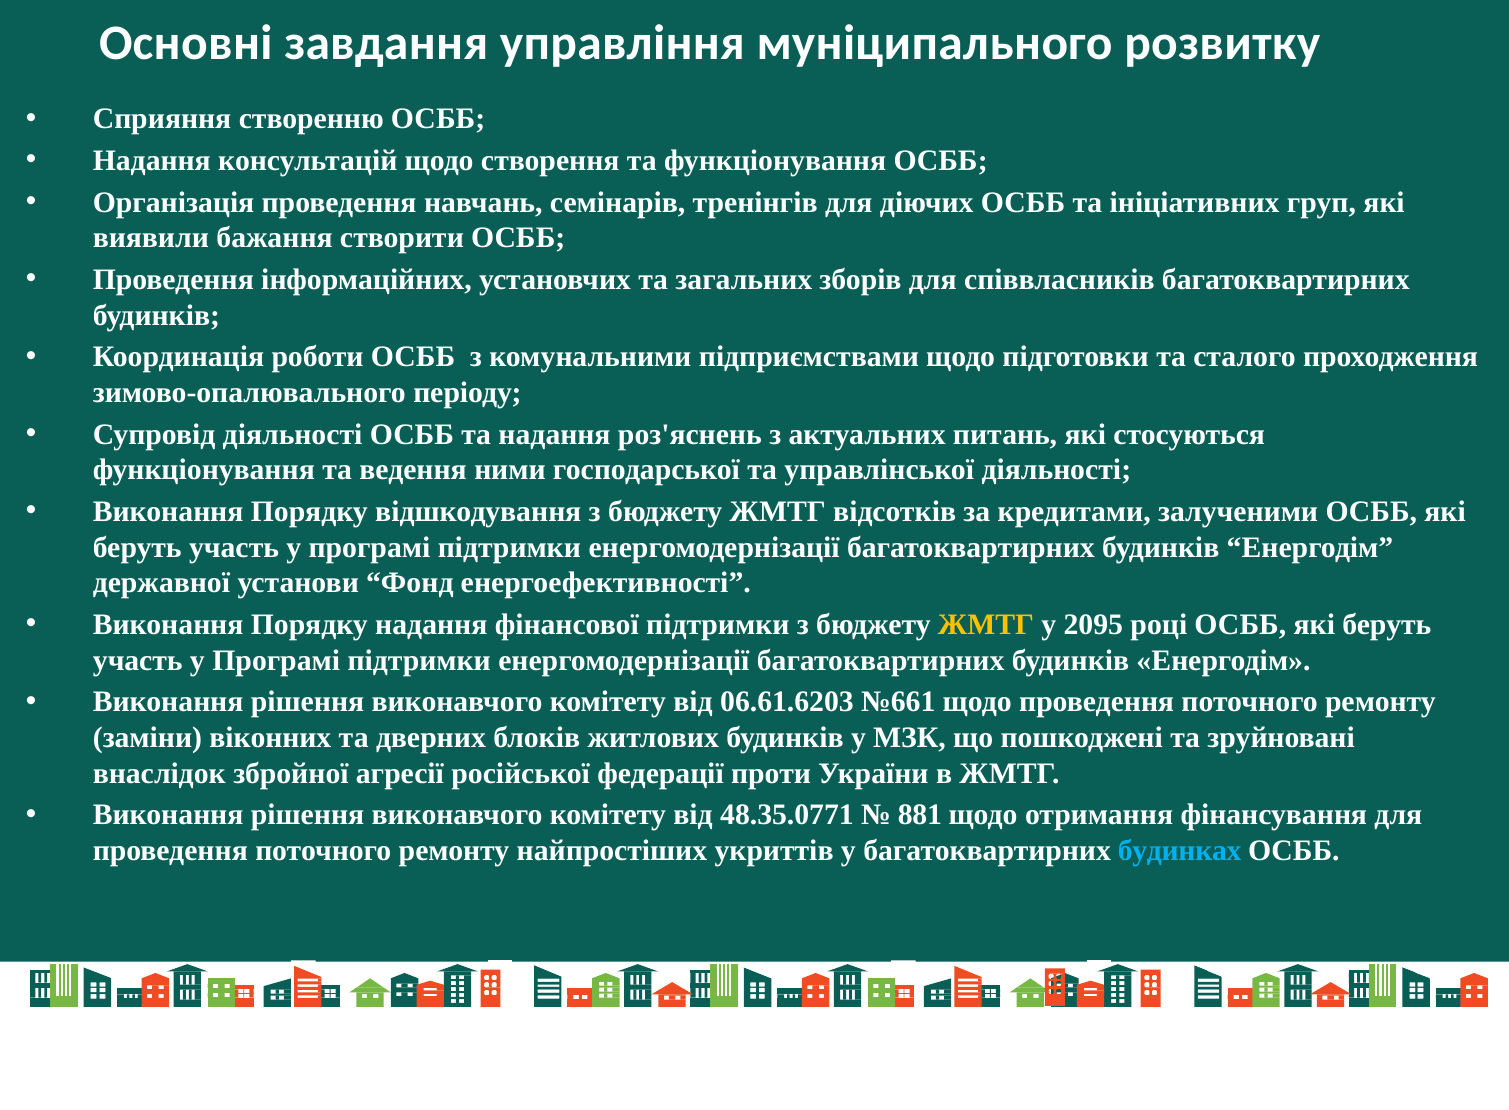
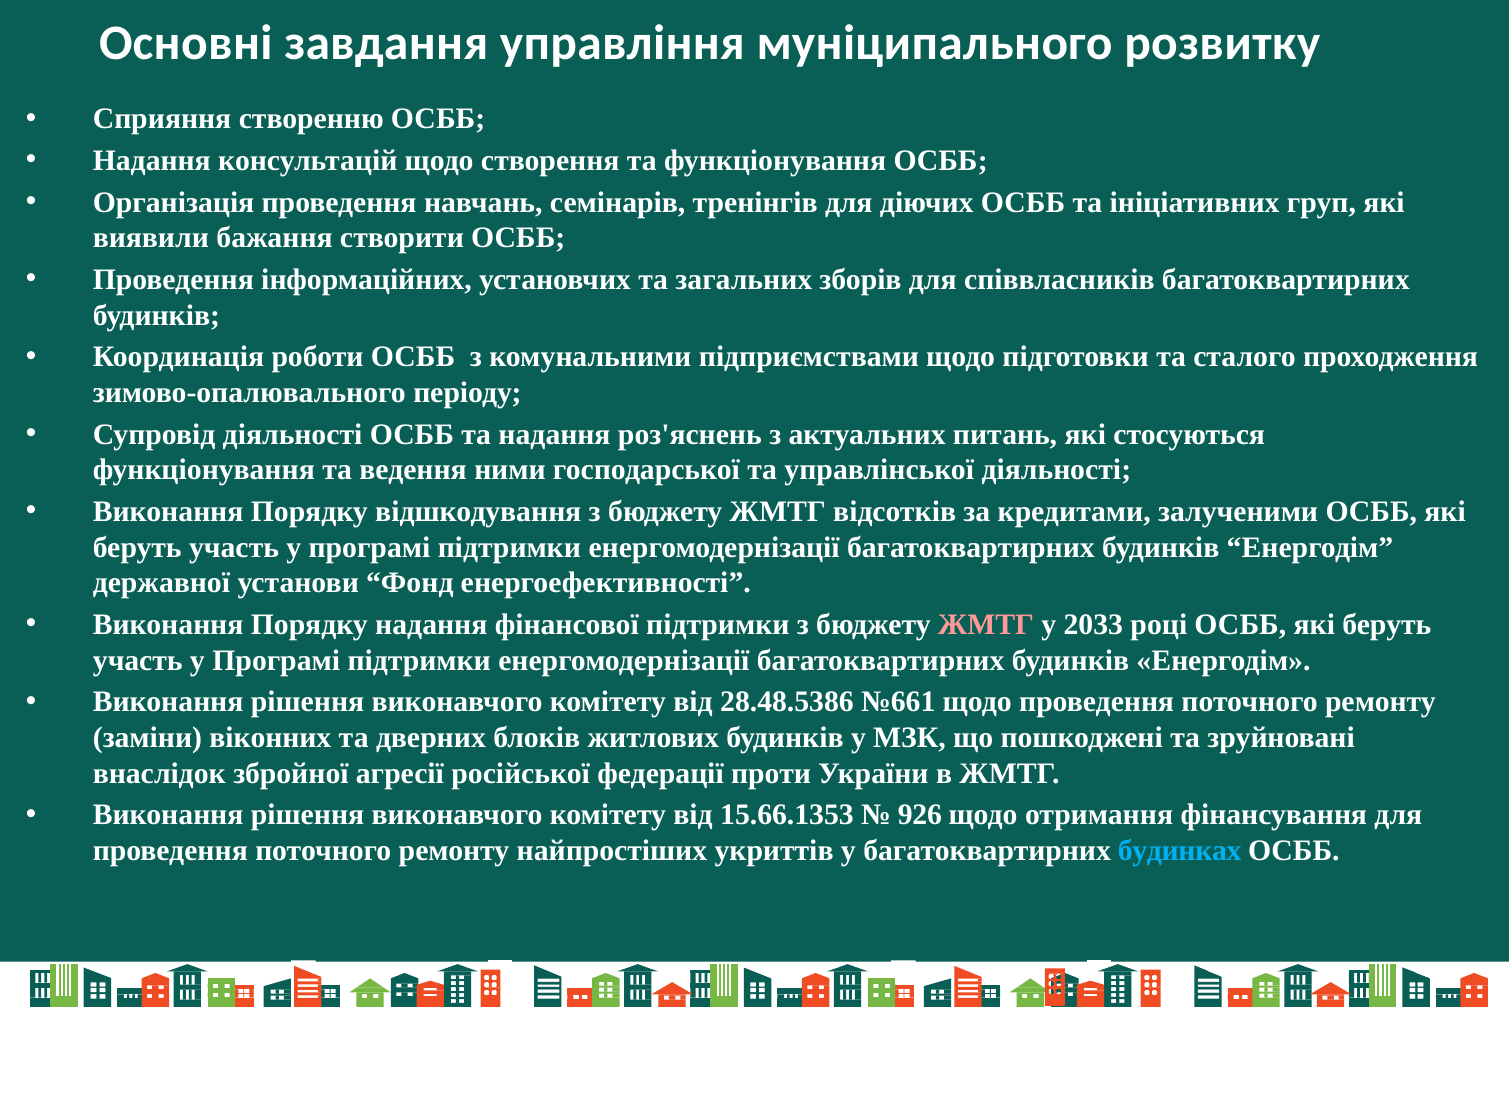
ЖМТГ at (986, 625) colour: yellow -> pink
2095: 2095 -> 2033
06.61.6203: 06.61.6203 -> 28.48.5386
48.35.0771: 48.35.0771 -> 15.66.1353
881: 881 -> 926
